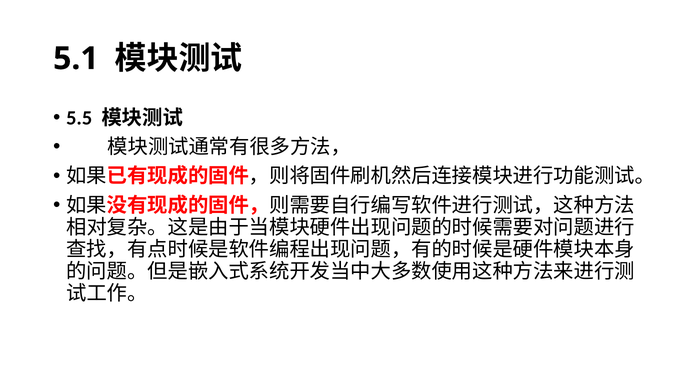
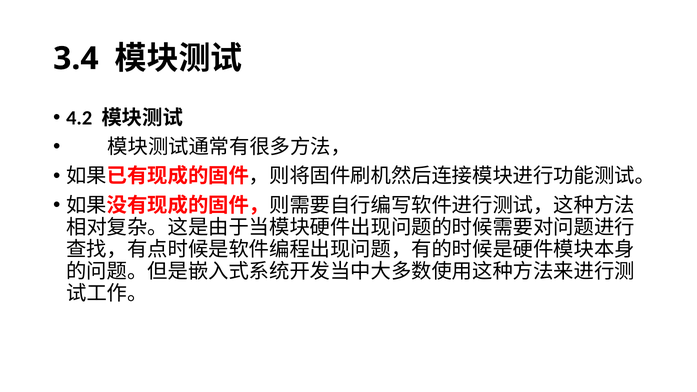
5.1: 5.1 -> 3.4
5.5: 5.5 -> 4.2
